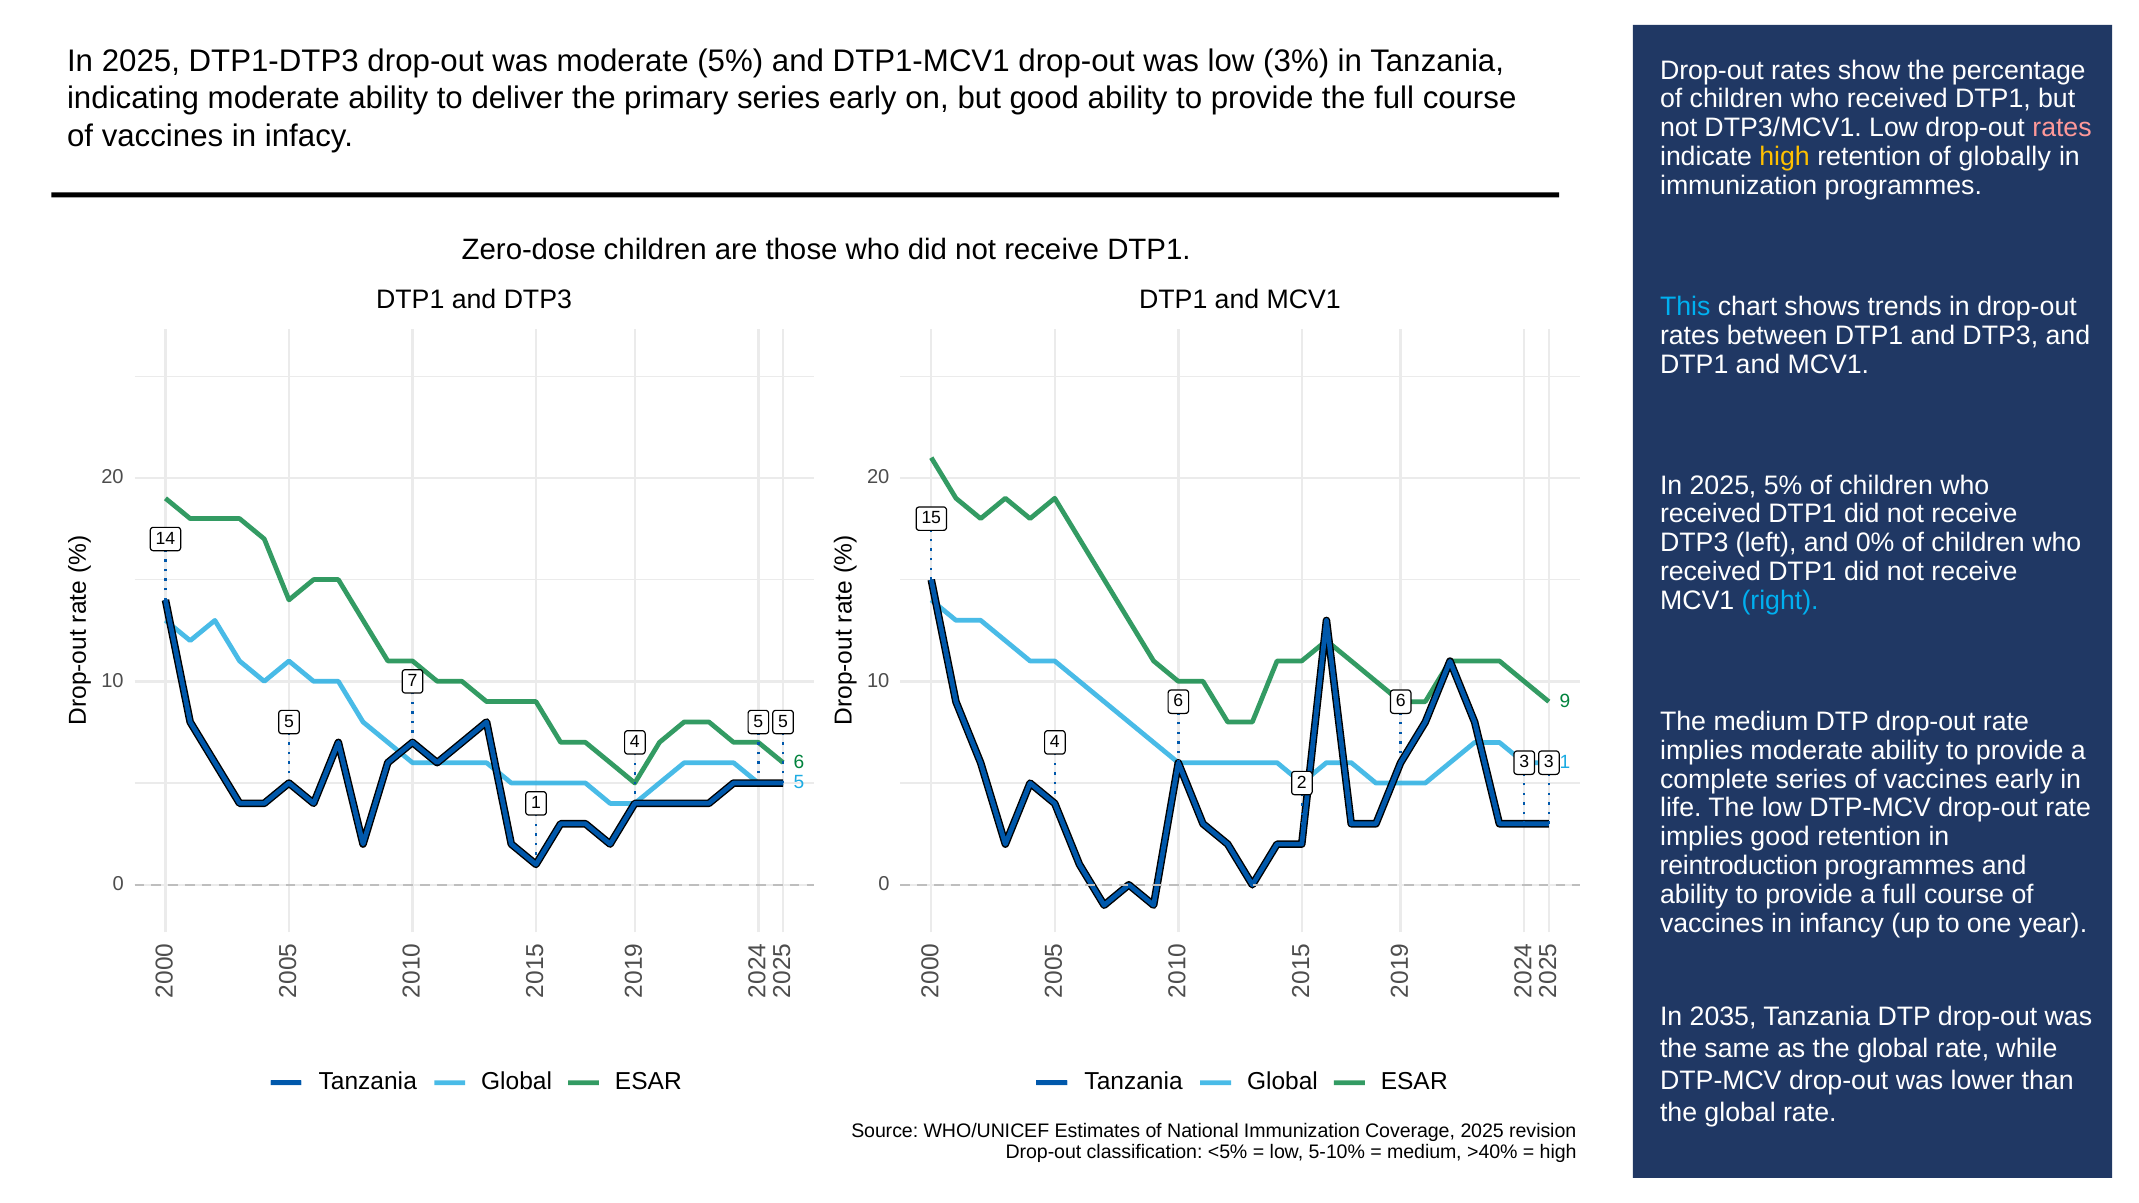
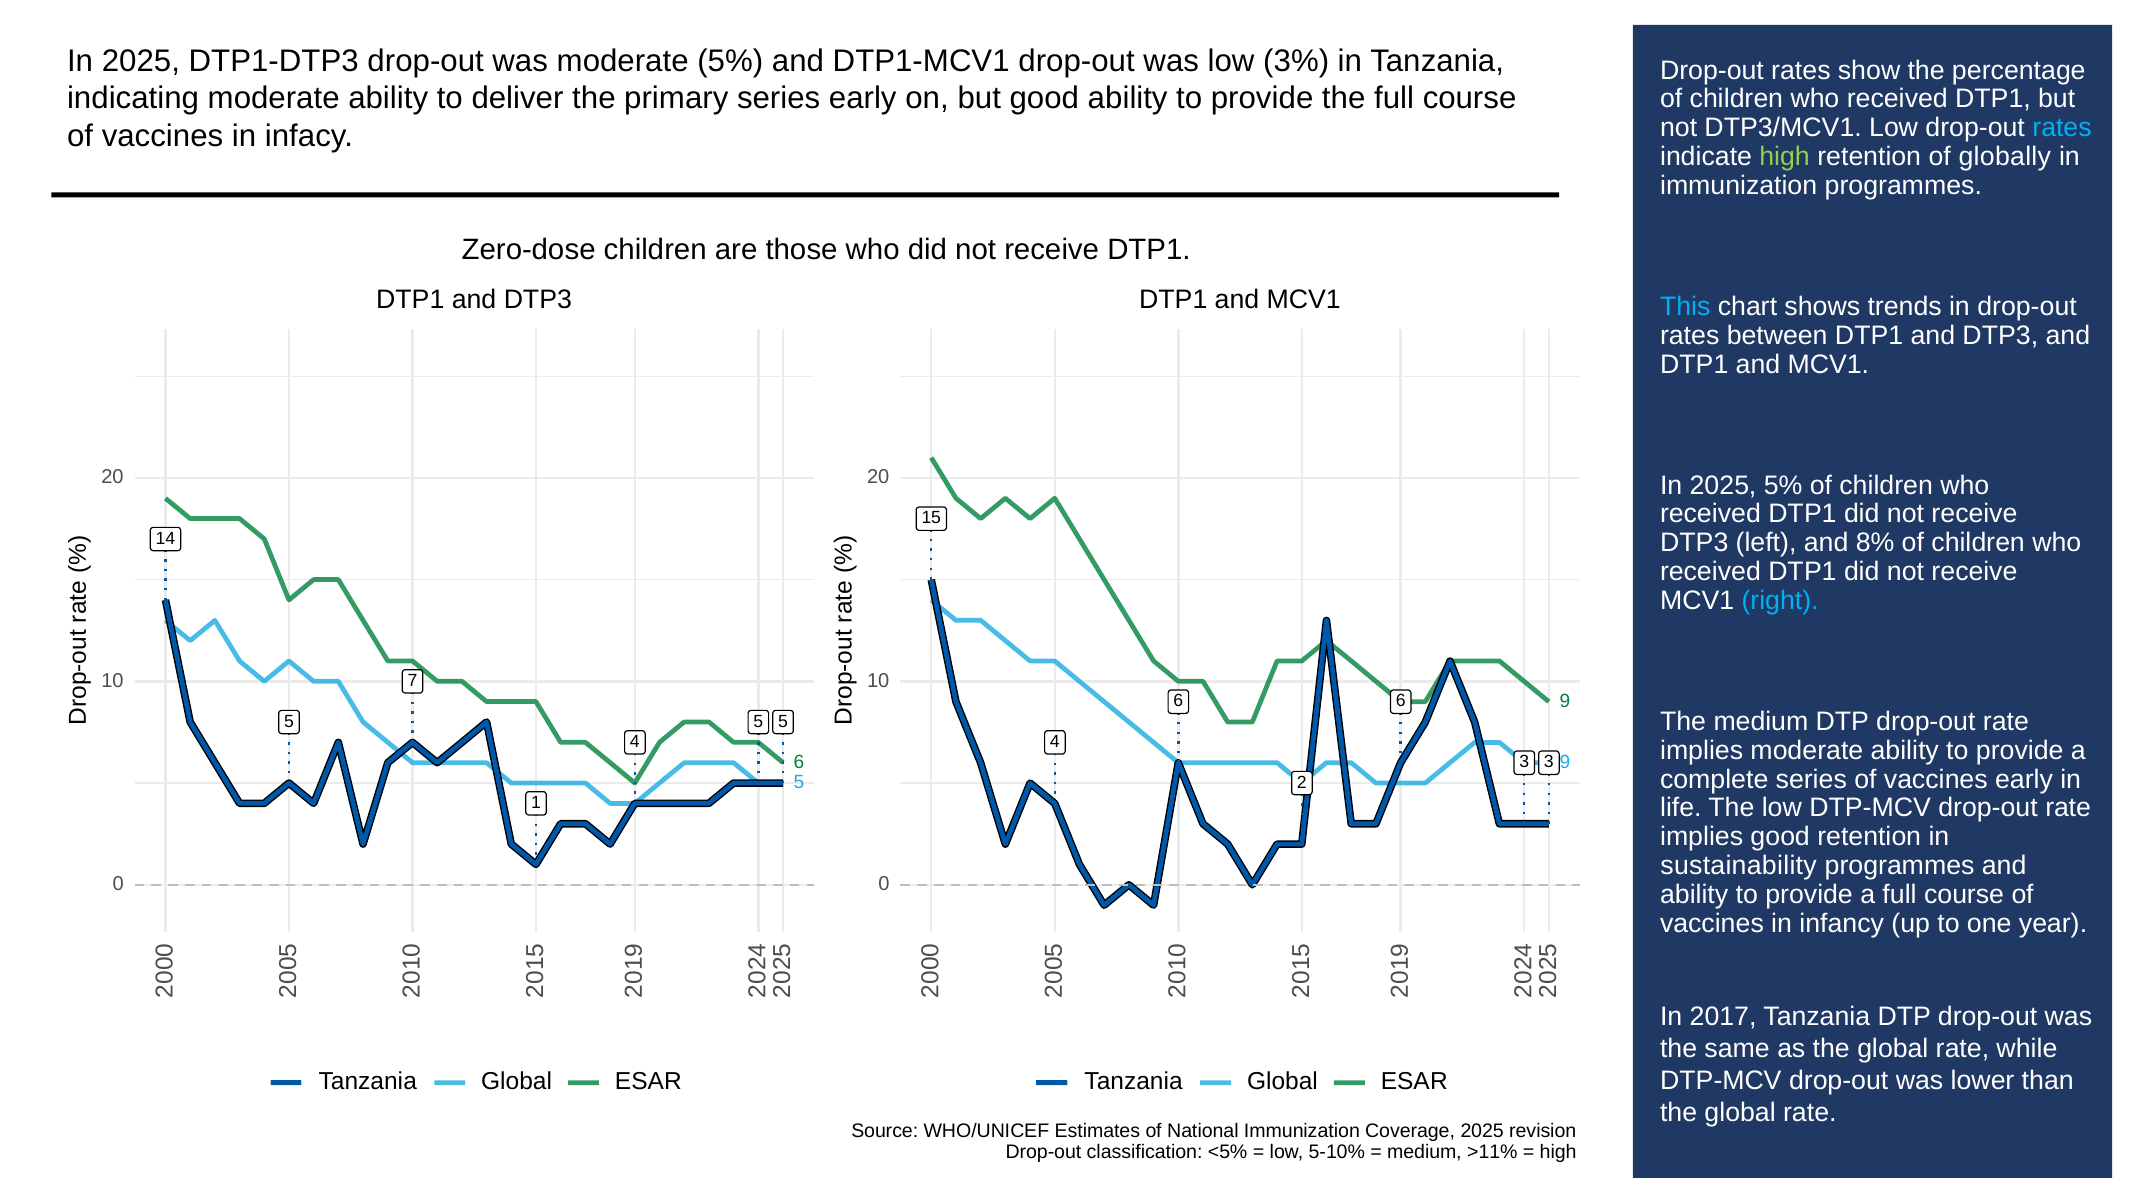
rates at (2062, 128) colour: pink -> light blue
high at (1785, 157) colour: yellow -> light green
0%: 0% -> 8%
3 1: 1 -> 9
reintroduction: reintroduction -> sustainability
2035: 2035 -> 2017
>40%: >40% -> >11%
